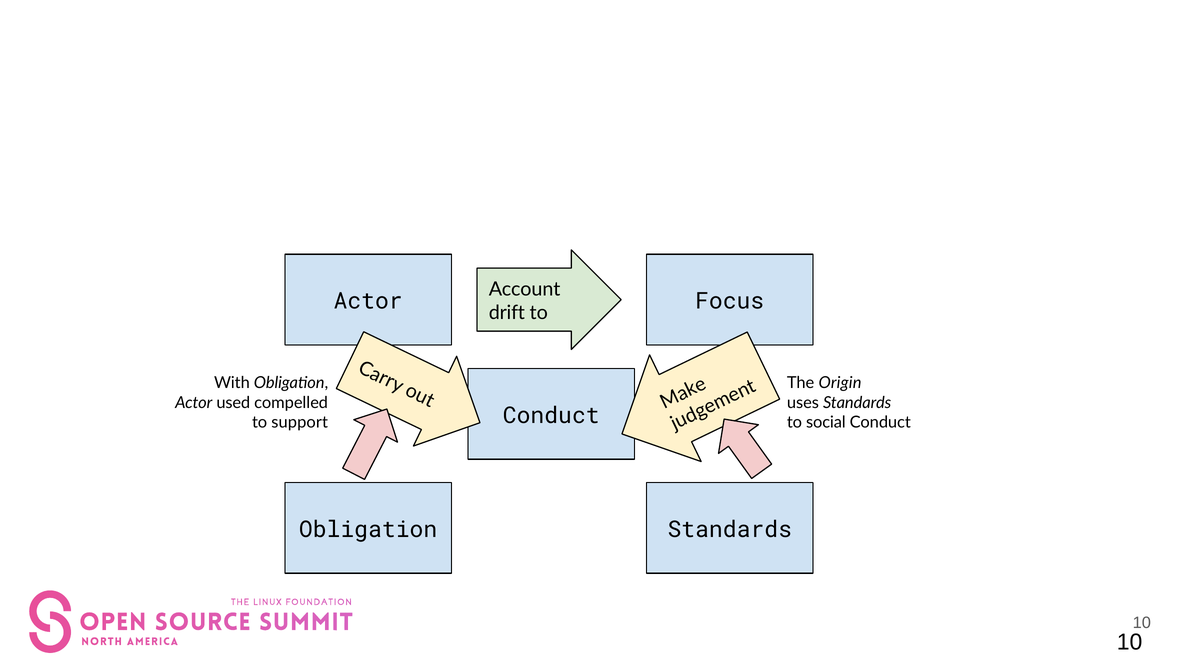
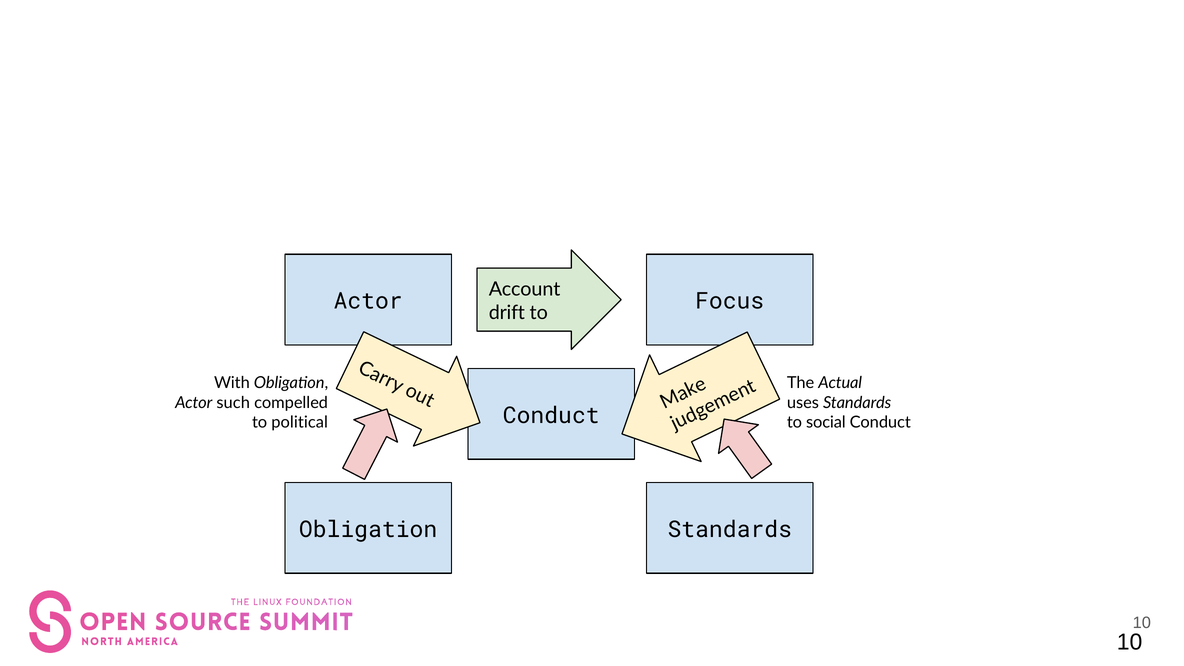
Origin: Origin -> Actual
used: used -> such
support: support -> political
